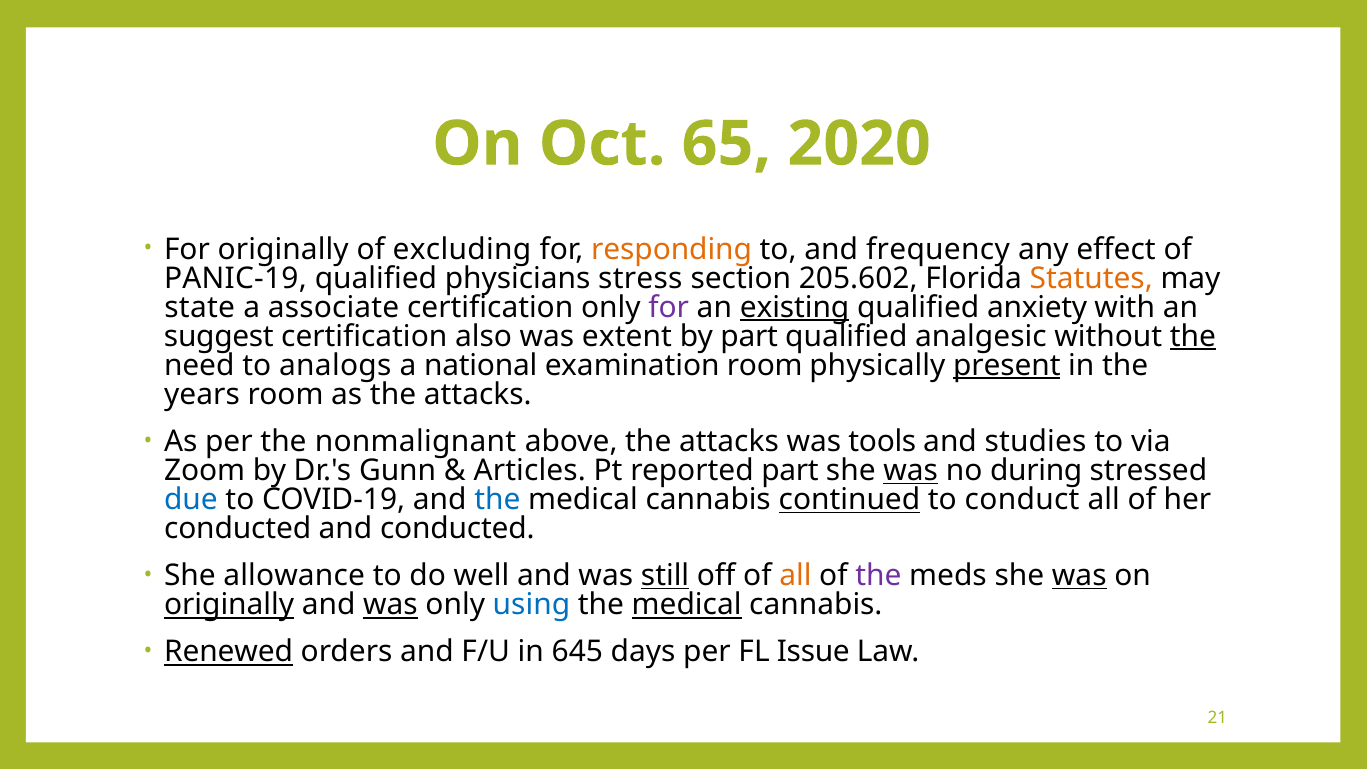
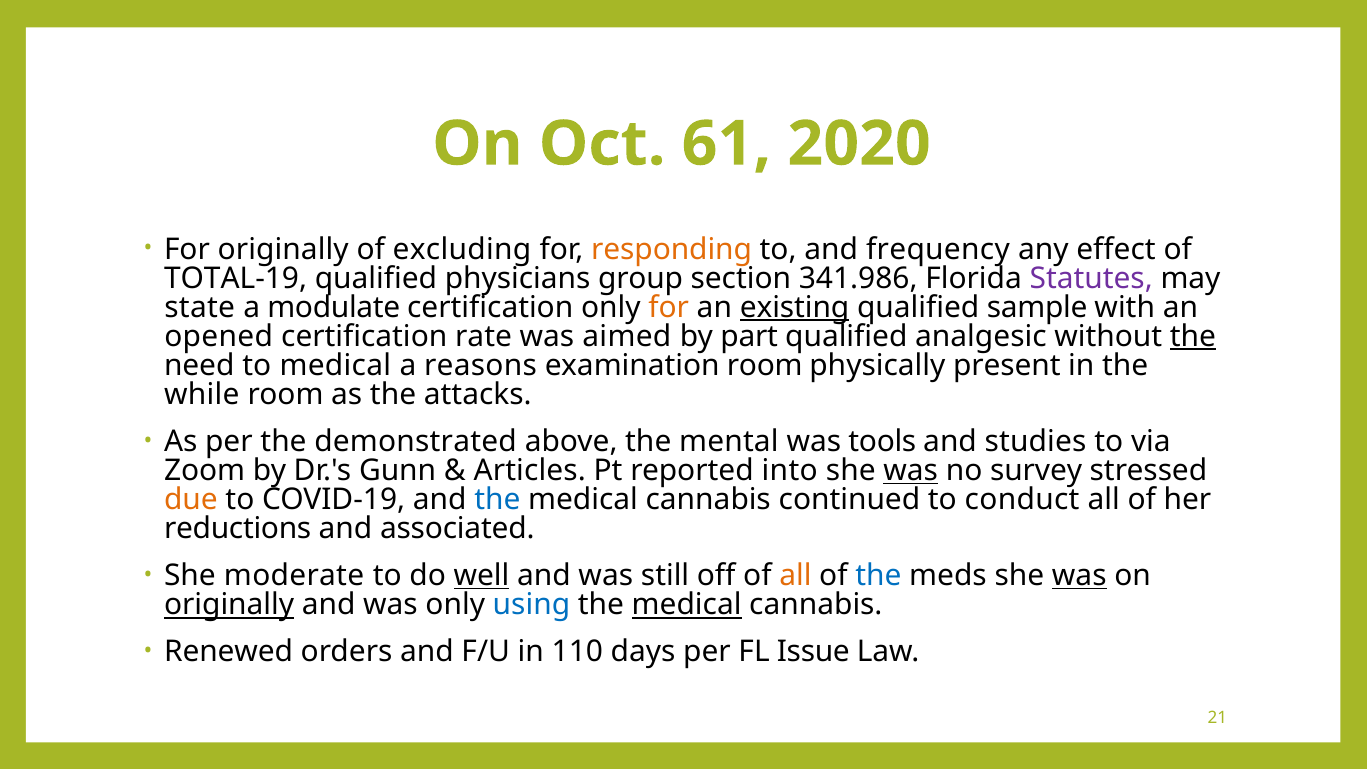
65: 65 -> 61
PANIC-19: PANIC-19 -> TOTAL-19
stress: stress -> group
205.602: 205.602 -> 341.986
Statutes colour: orange -> purple
associate: associate -> modulate
for at (669, 307) colour: purple -> orange
anxiety: anxiety -> sample
suggest: suggest -> opened
also: also -> rate
extent: extent -> aimed
to analogs: analogs -> medical
national: national -> reasons
present underline: present -> none
years: years -> while
nonmalignant: nonmalignant -> demonstrated
above the attacks: attacks -> mental
reported part: part -> into
during: during -> survey
due colour: blue -> orange
continued underline: present -> none
conducted at (238, 529): conducted -> reductions
and conducted: conducted -> associated
allowance: allowance -> moderate
well underline: none -> present
still underline: present -> none
the at (878, 576) colour: purple -> blue
was at (390, 605) underline: present -> none
Renewed underline: present -> none
645: 645 -> 110
